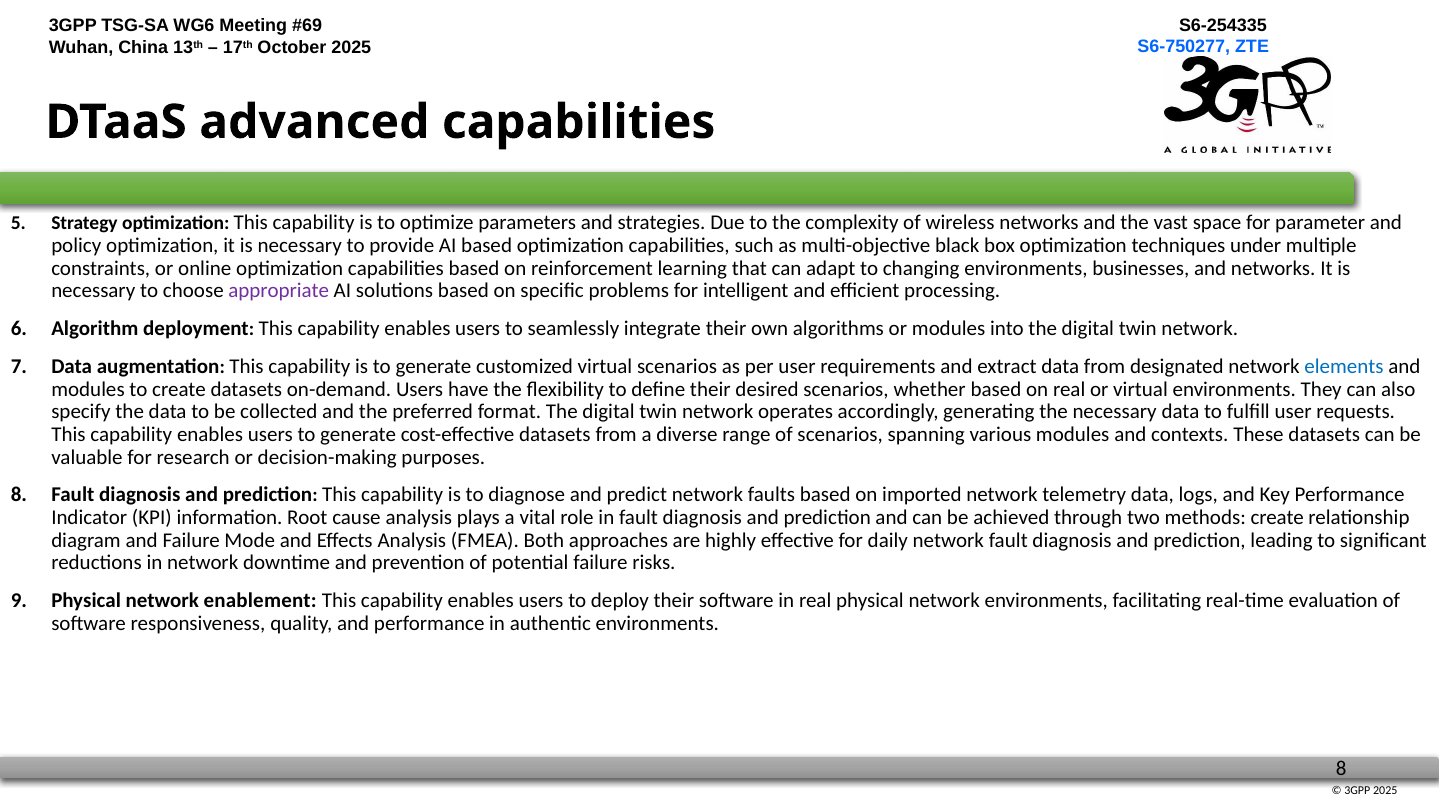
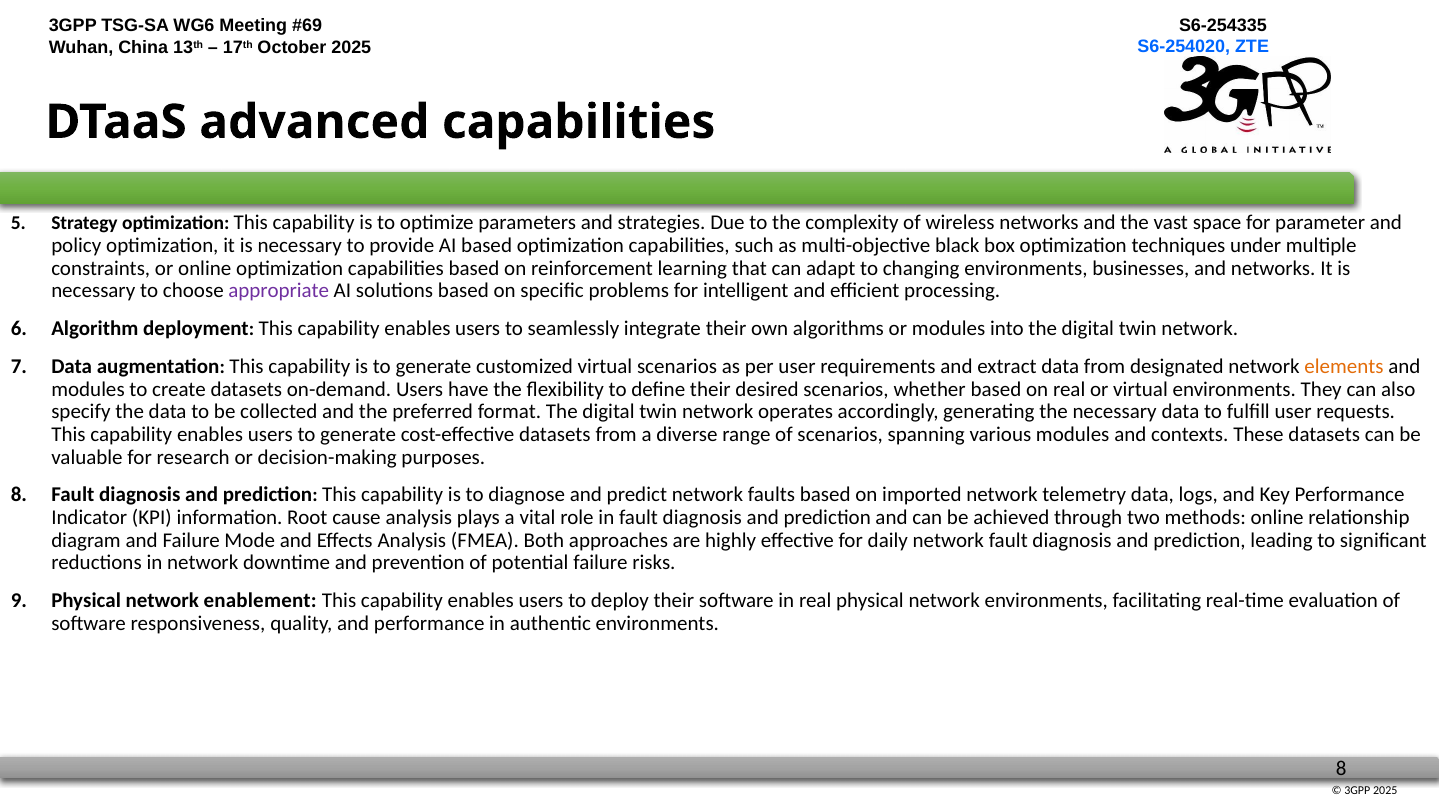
S6-750277: S6-750277 -> S6-254020
elements colour: blue -> orange
methods create: create -> online
